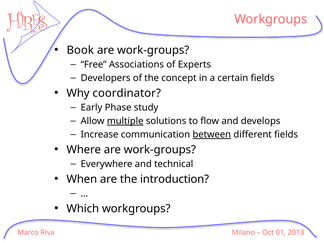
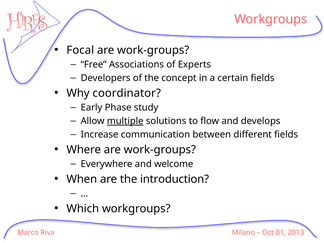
Book: Book -> Focal
between underline: present -> none
technical: technical -> welcome
